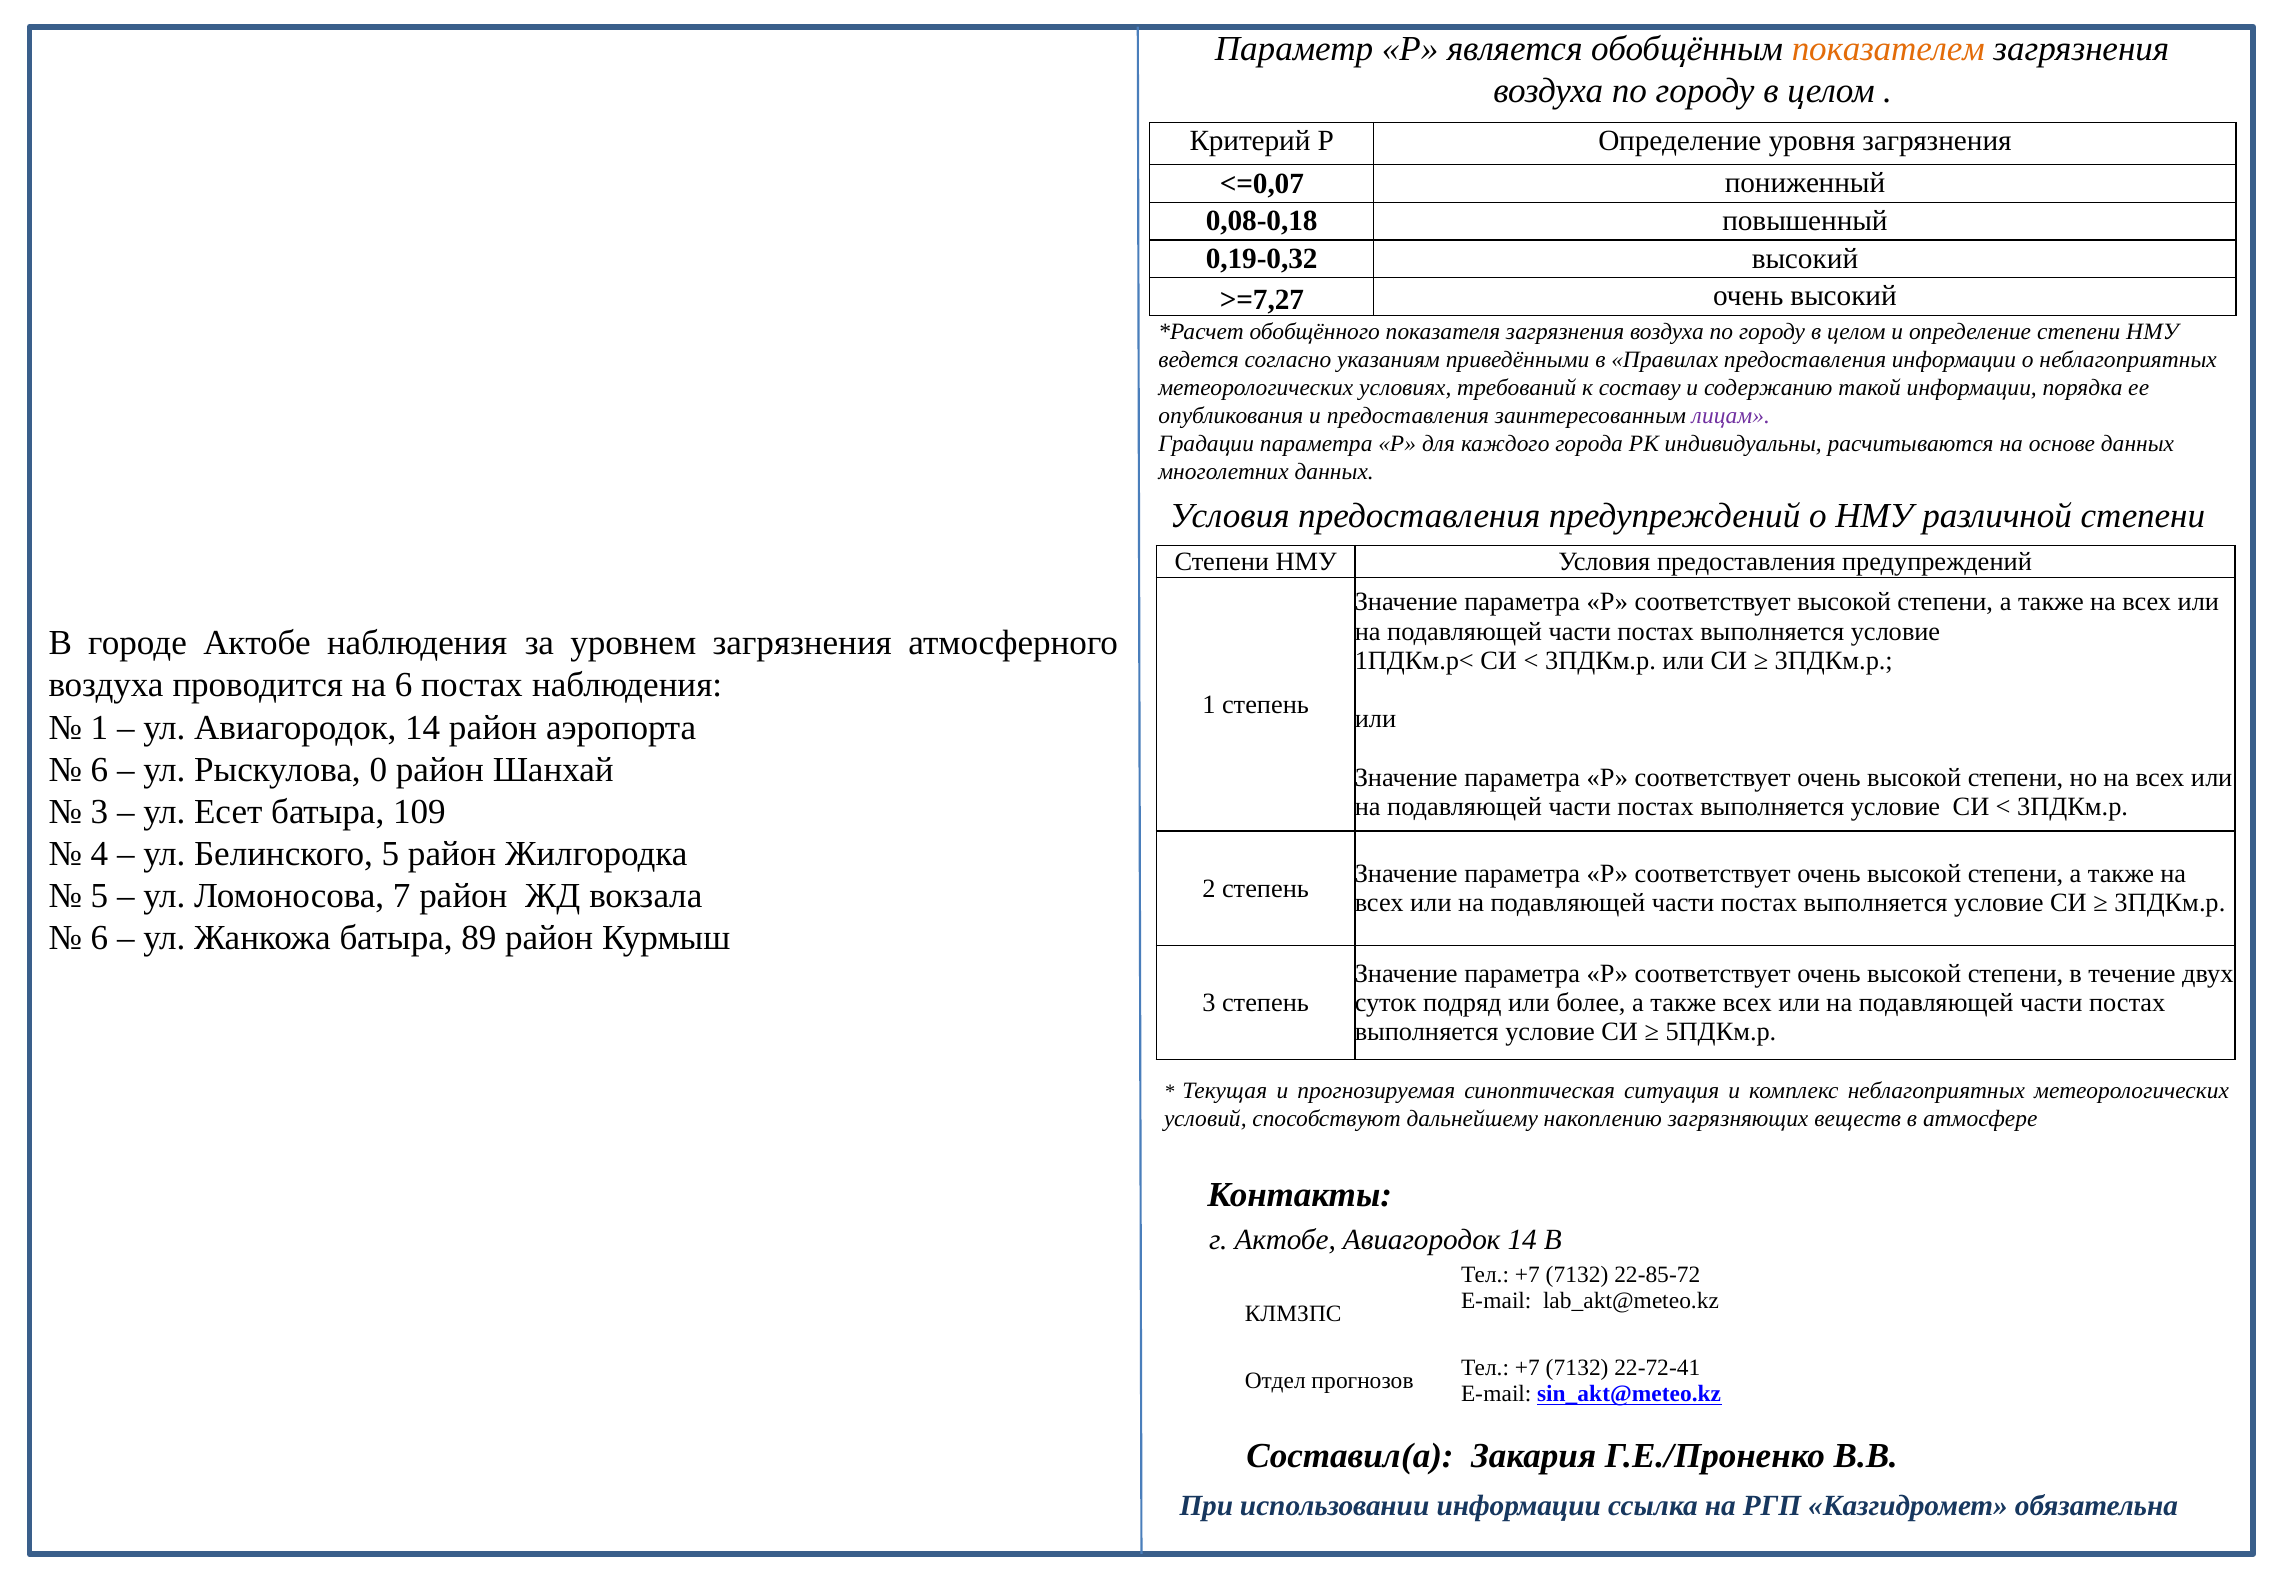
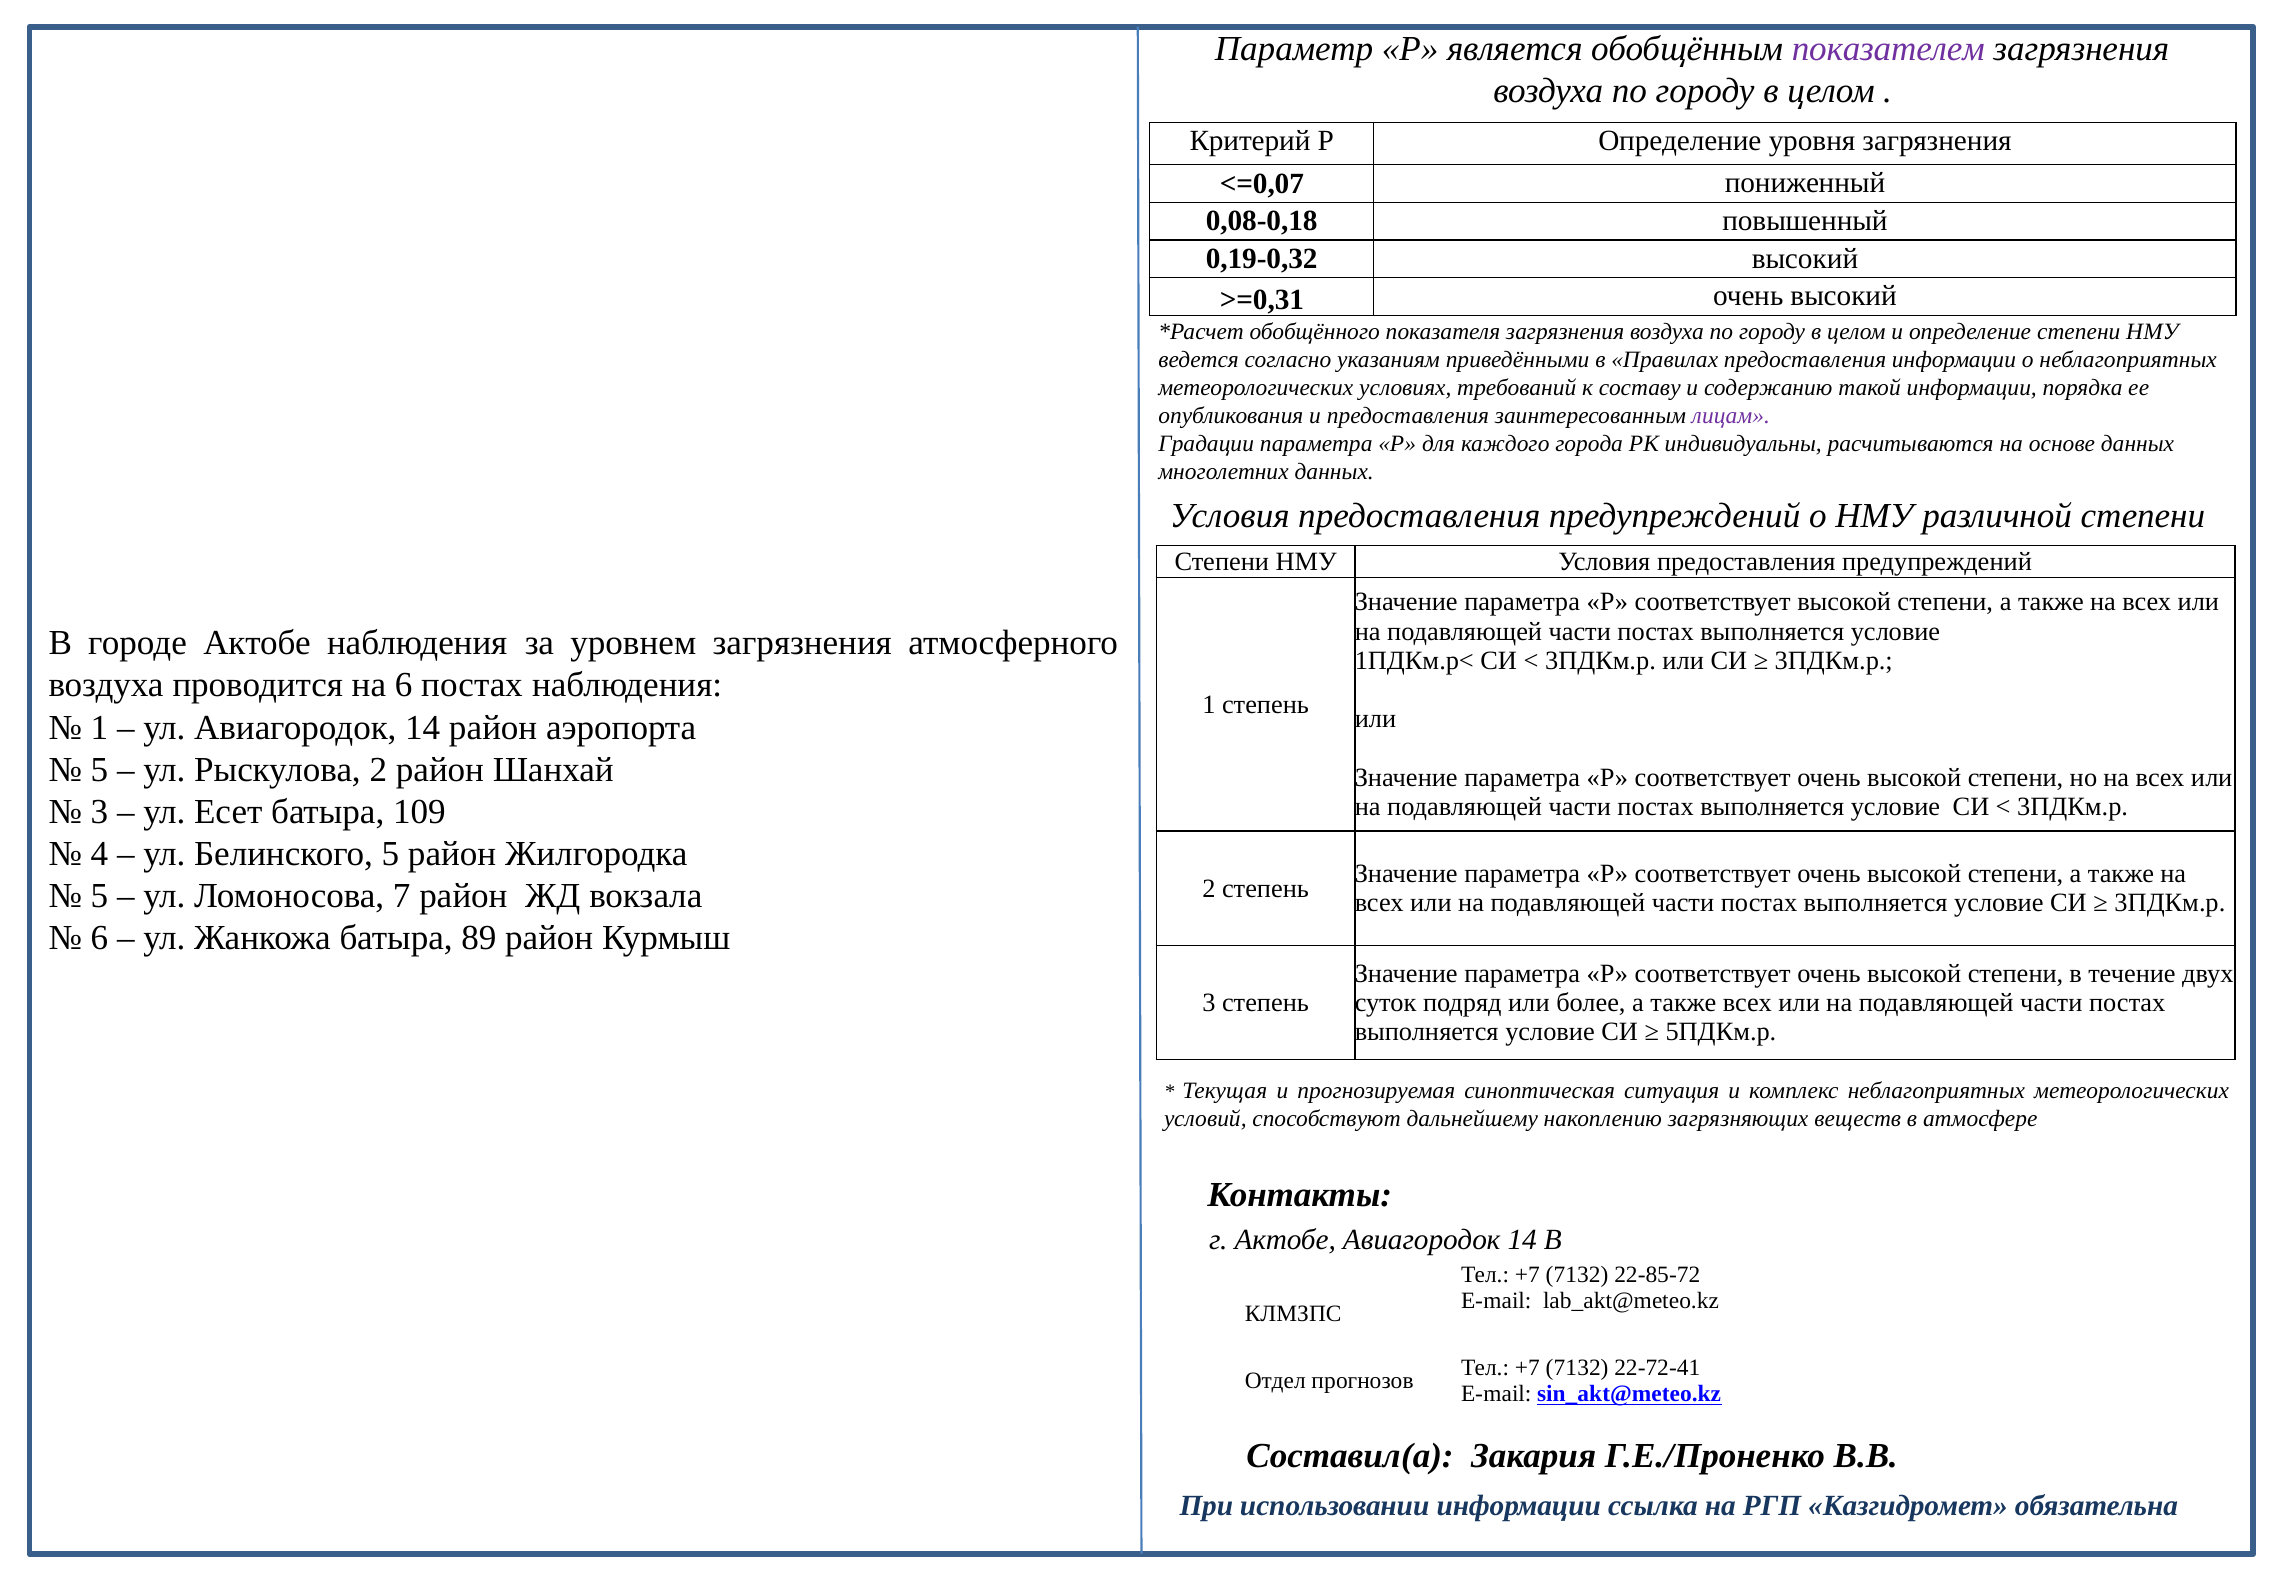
показателем colour: orange -> purple
>=7,27: >=7,27 -> >=0,31
6 at (99, 769): 6 -> 5
Рыскулова 0: 0 -> 2
